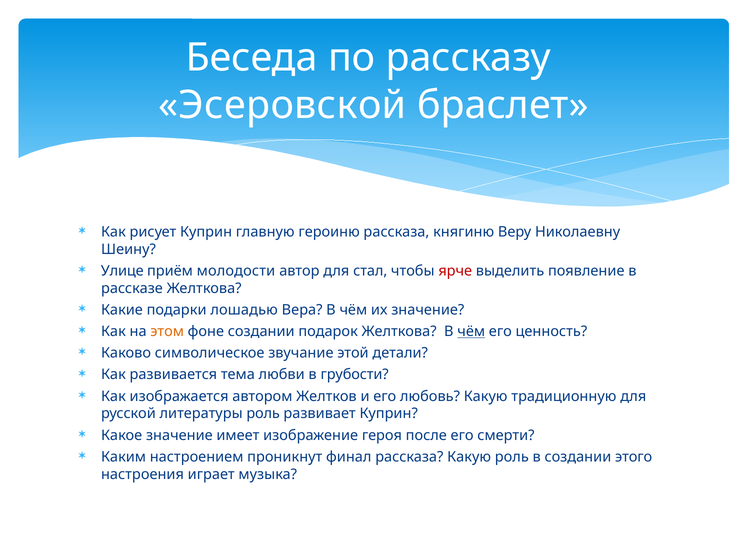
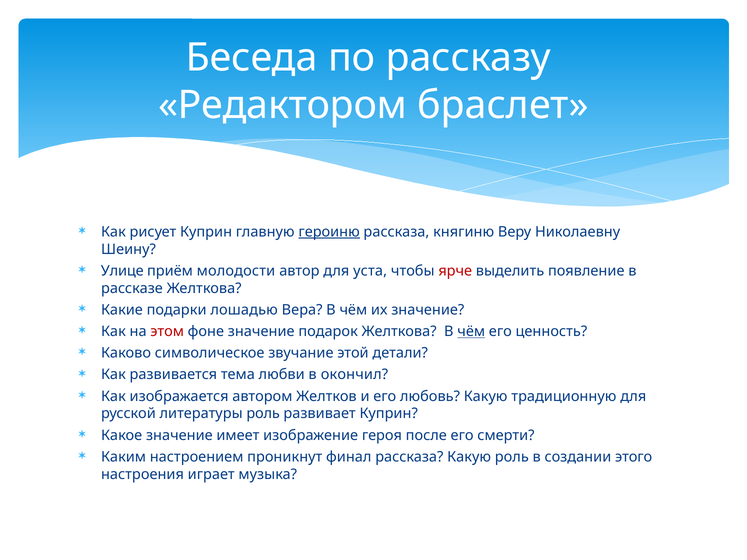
Эсеровской: Эсеровской -> Редактором
героиню underline: none -> present
стал: стал -> уста
этом colour: orange -> red
фоне создании: создании -> значение
грубости: грубости -> окончил
